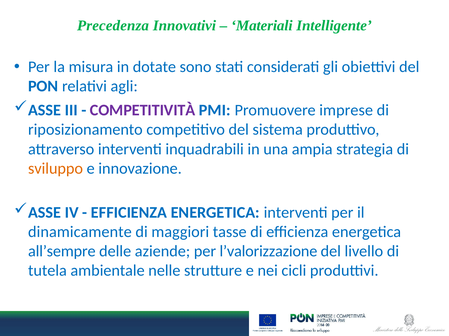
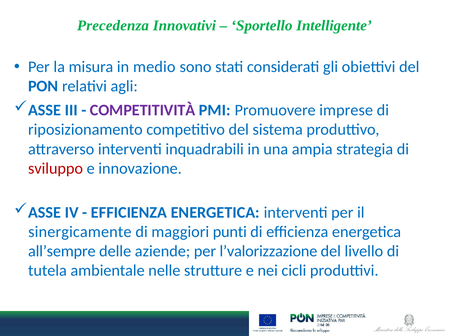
Materiali: Materiali -> Sportello
dotate: dotate -> medio
sviluppo colour: orange -> red
dinamicamente: dinamicamente -> sinergicamente
tasse: tasse -> punti
